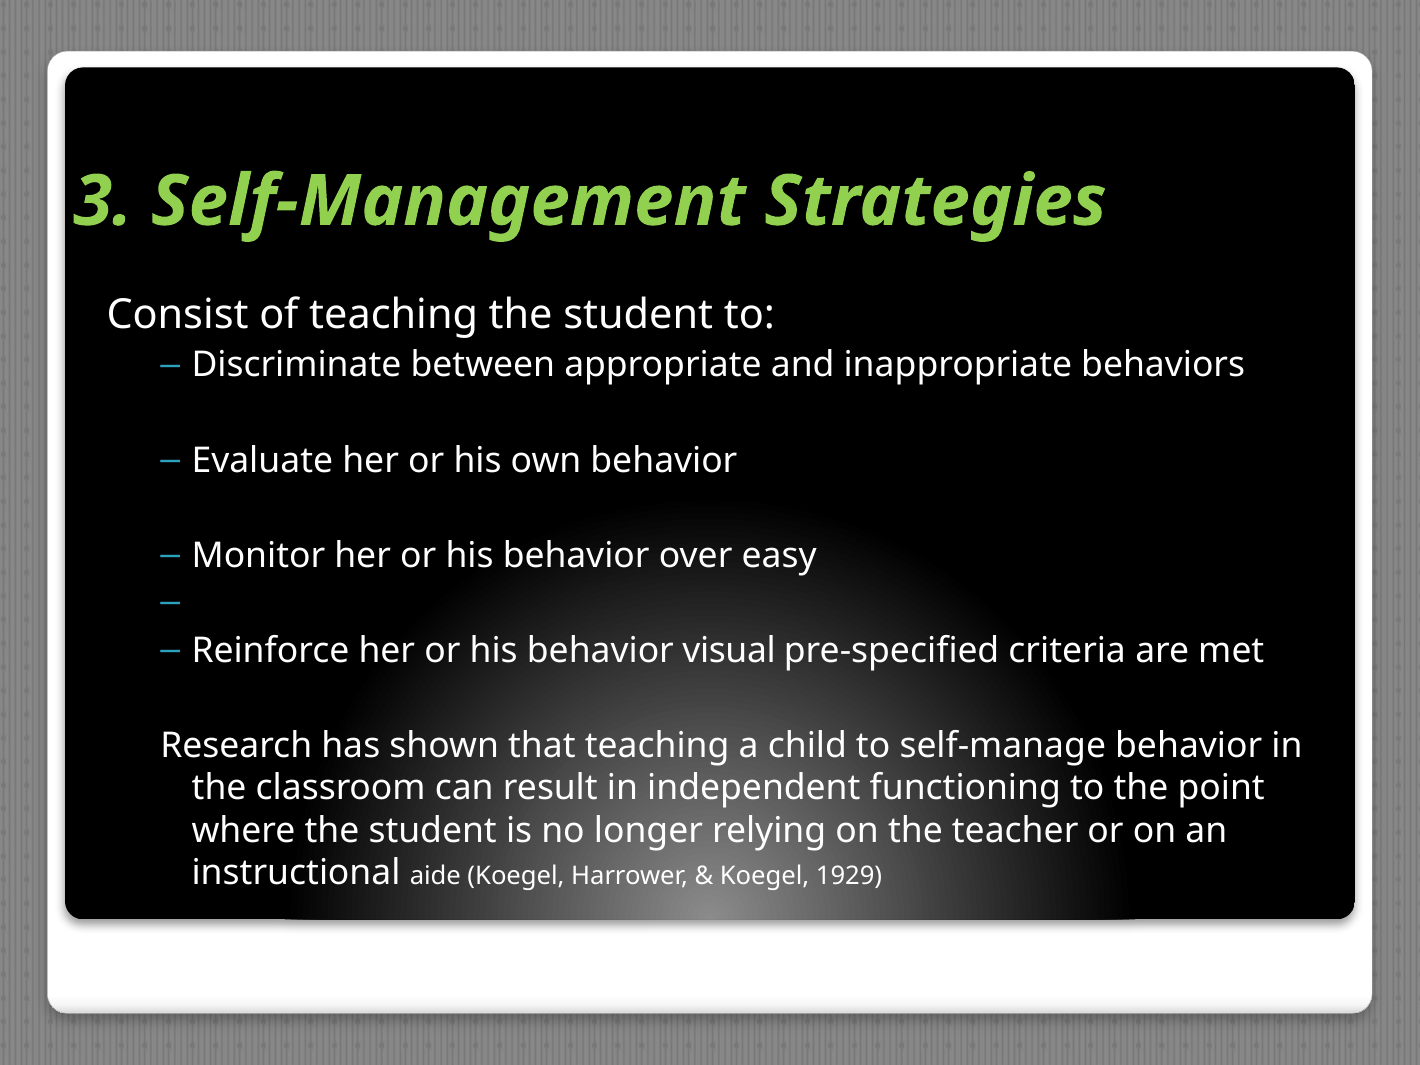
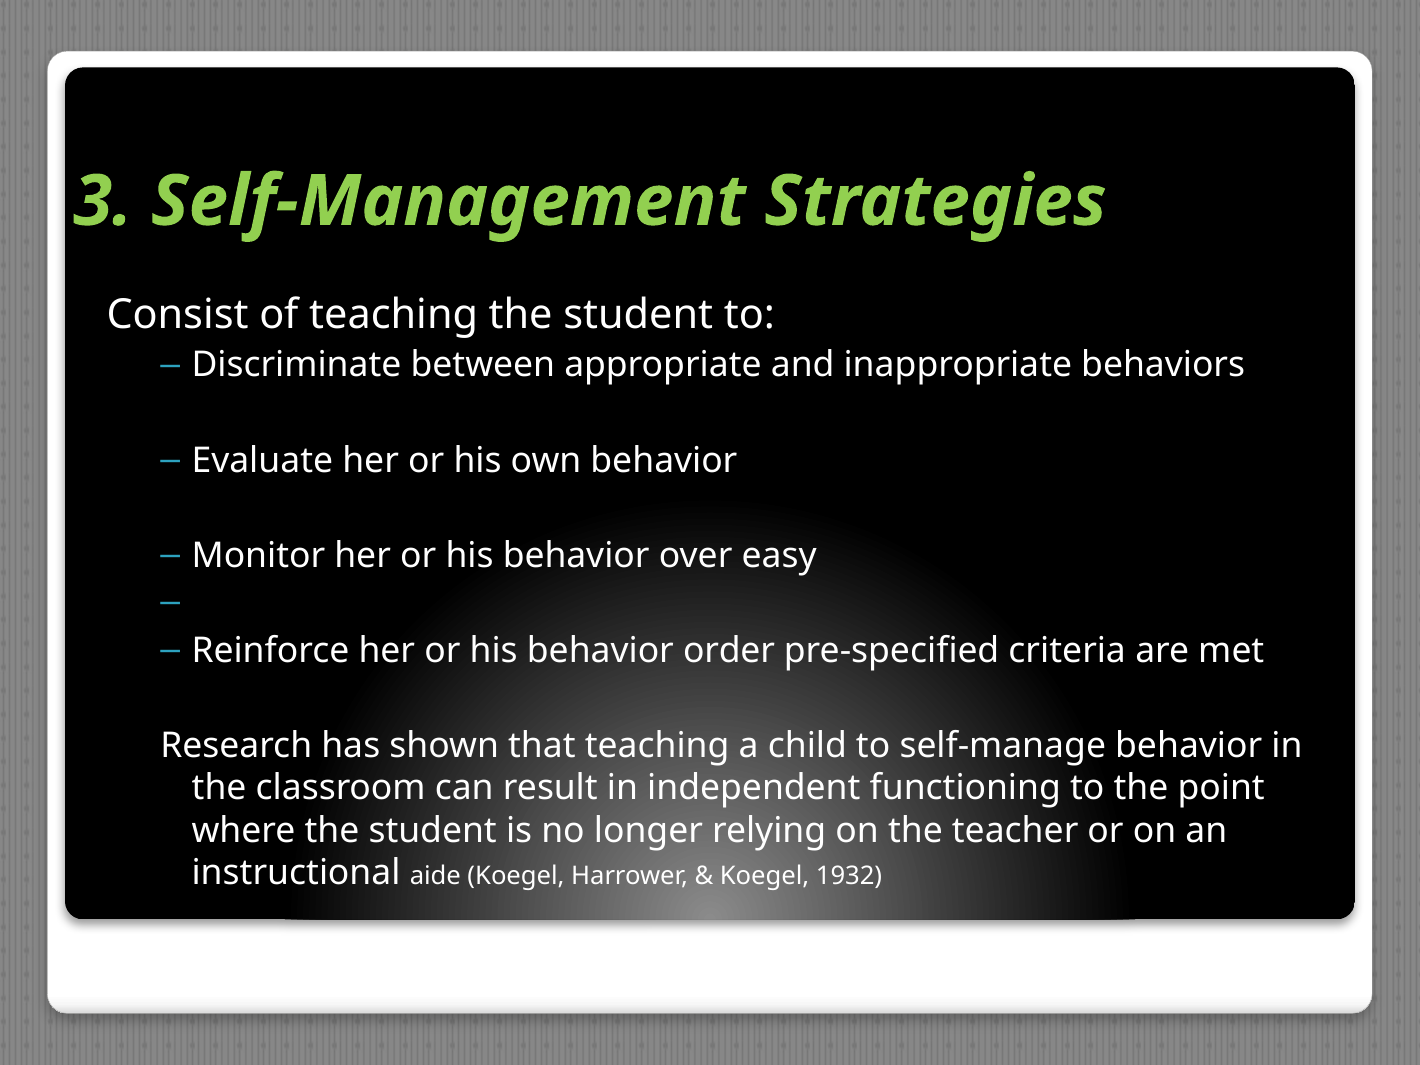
visual: visual -> order
1929: 1929 -> 1932
